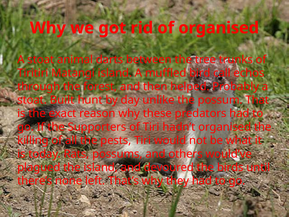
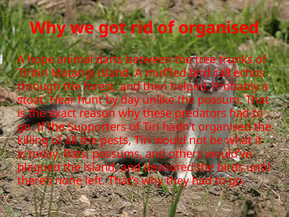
stoat at (41, 60): stoat -> hope
Built: Built -> Hear
